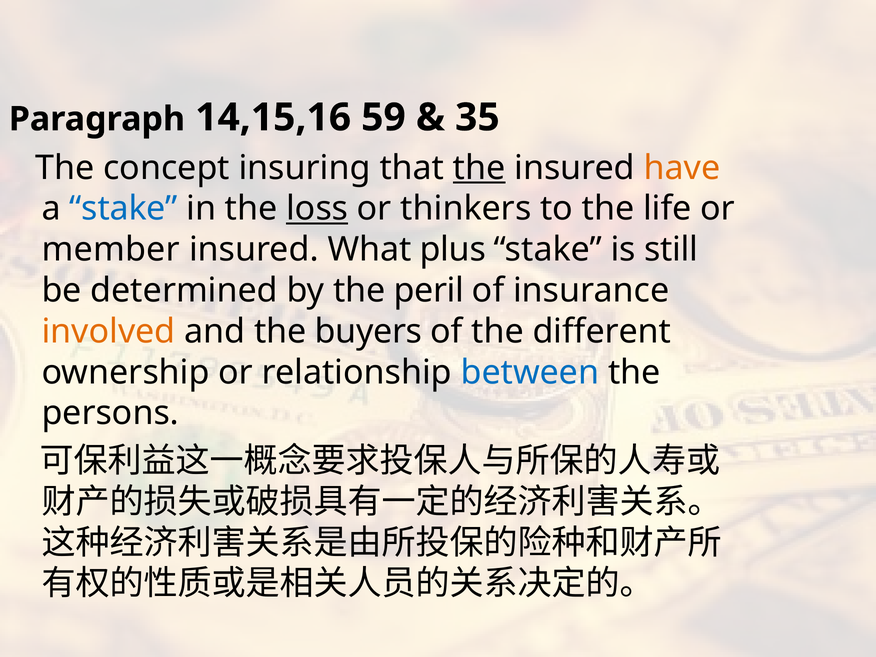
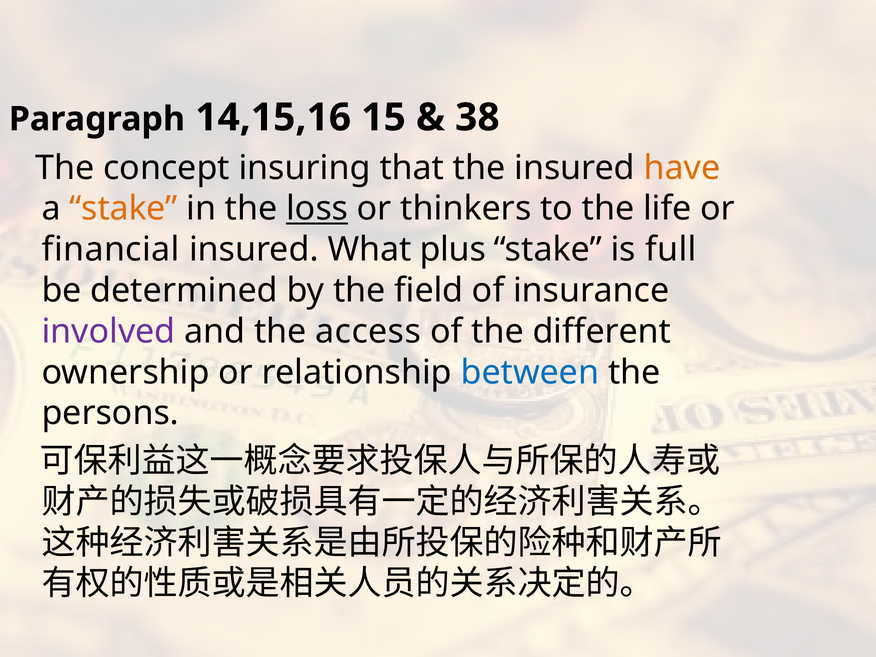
59: 59 -> 15
35: 35 -> 38
the at (479, 168) underline: present -> none
stake at (124, 209) colour: blue -> orange
member: member -> financial
still: still -> full
peril: peril -> field
involved colour: orange -> purple
buyers: buyers -> access
